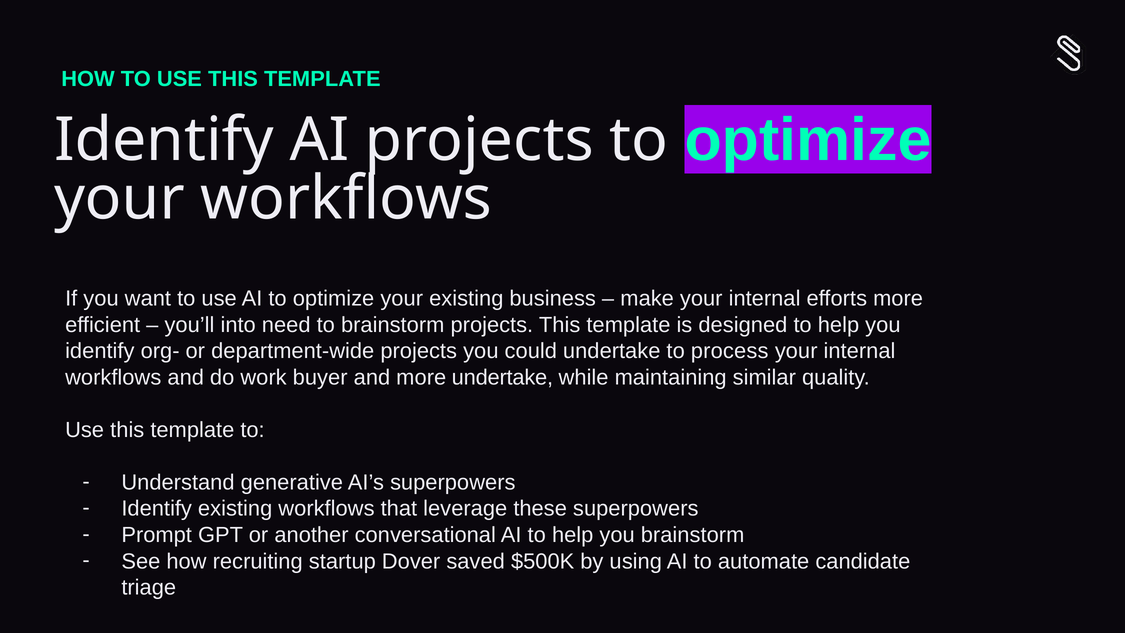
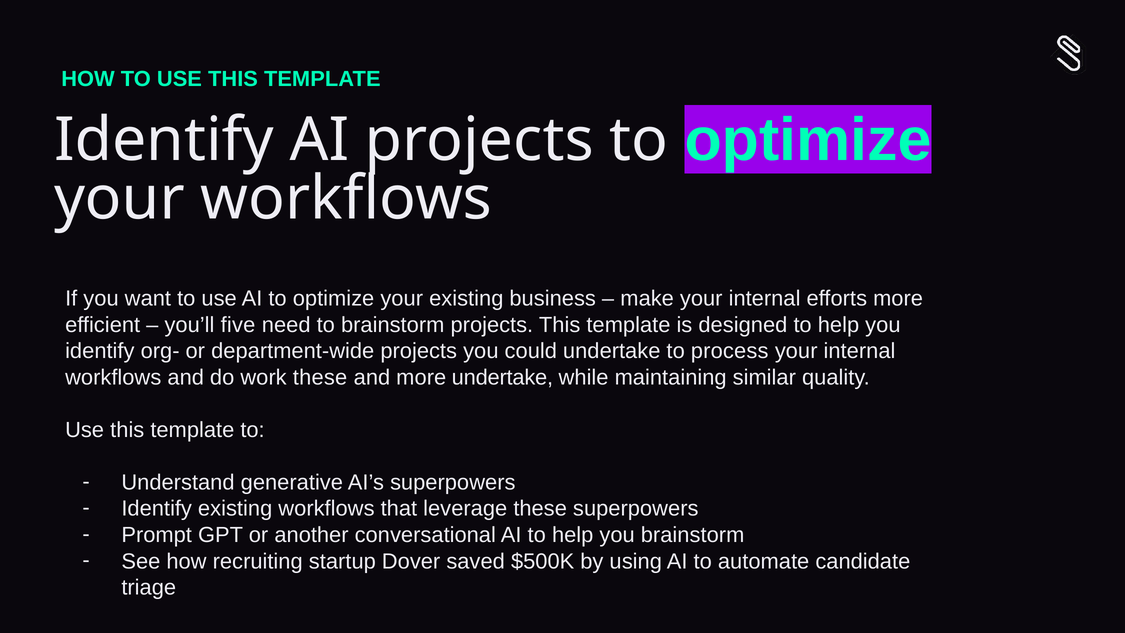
into: into -> five
work buyer: buyer -> these
